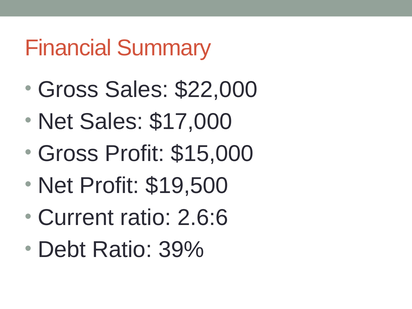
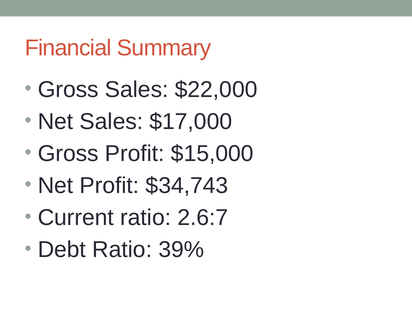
$19,500: $19,500 -> $34,743
2.6:6: 2.6:6 -> 2.6:7
